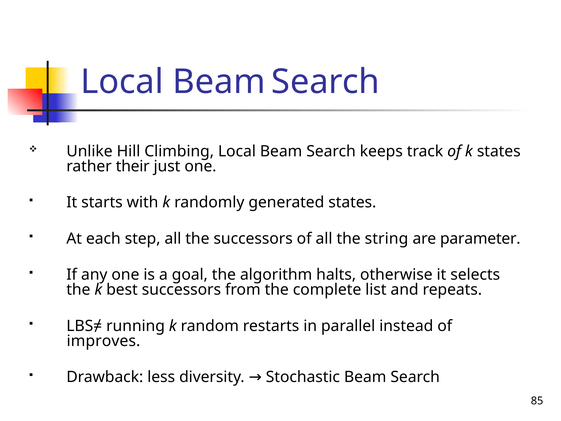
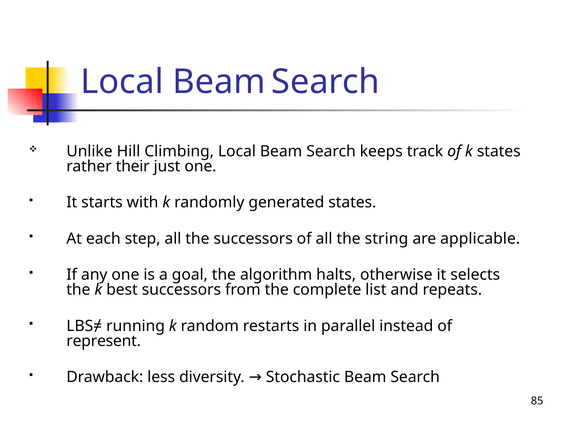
parameter: parameter -> applicable
improves: improves -> represent
